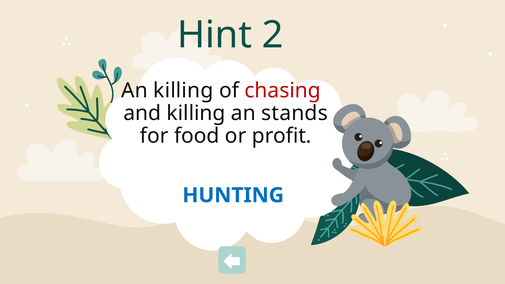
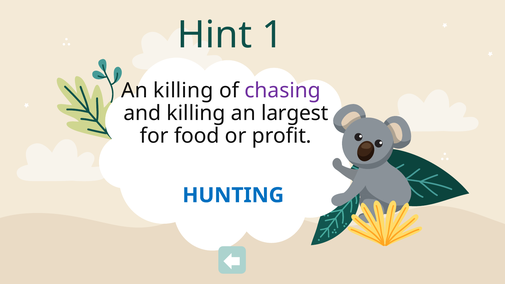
2: 2 -> 1
chasing colour: red -> purple
stands: stands -> largest
